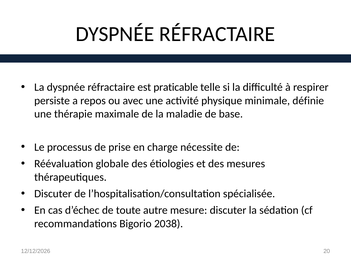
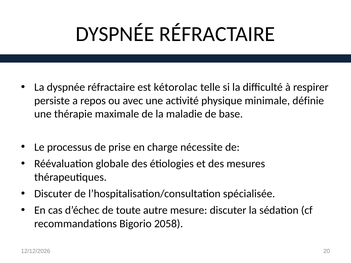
praticable: praticable -> kétorolac
2038: 2038 -> 2058
